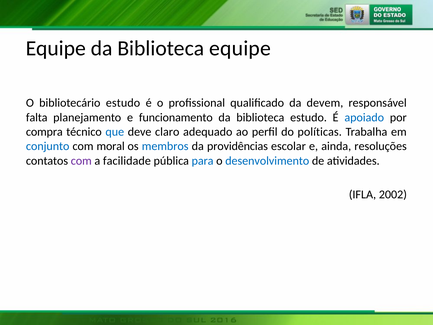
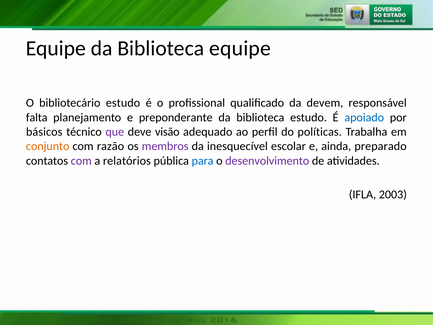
funcionamento: funcionamento -> preponderante
compra: compra -> básicos
que colour: blue -> purple
claro: claro -> visão
conjunto colour: blue -> orange
moral: moral -> razão
membros colour: blue -> purple
providências: providências -> inesquecível
resoluções: resoluções -> preparado
facilidade: facilidade -> relatórios
desenvolvimento colour: blue -> purple
2002: 2002 -> 2003
